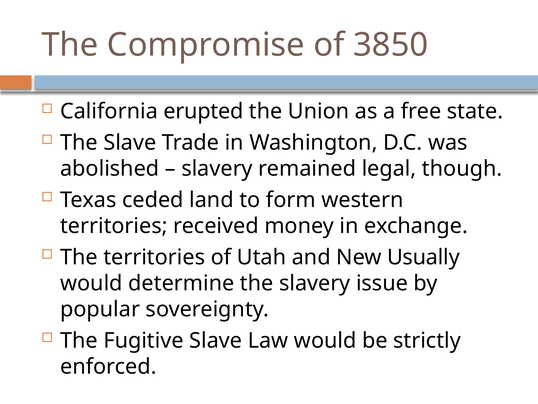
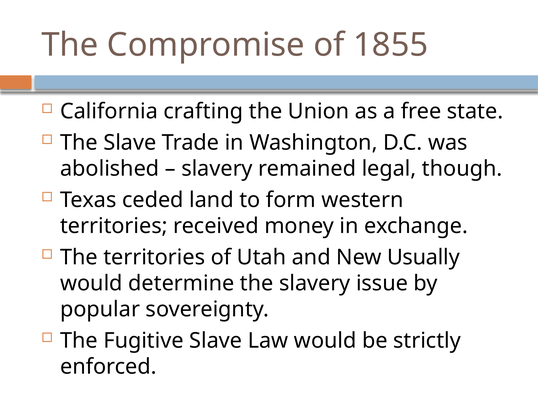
3850: 3850 -> 1855
erupted: erupted -> crafting
